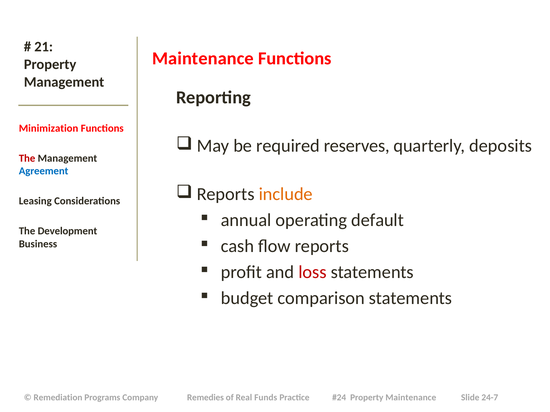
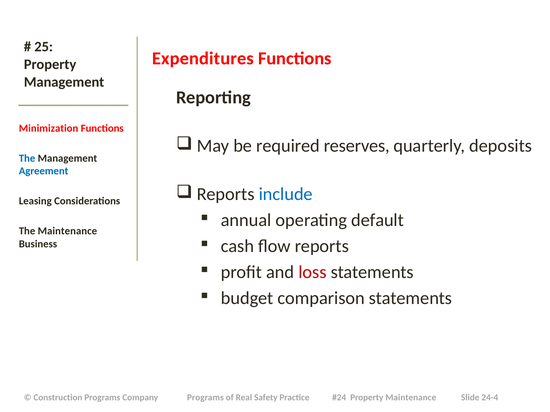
21: 21 -> 25
Maintenance at (203, 58): Maintenance -> Expenditures
The at (27, 159) colour: red -> blue
include colour: orange -> blue
The Development: Development -> Maintenance
Remediation: Remediation -> Construction
Company Remedies: Remedies -> Programs
Funds: Funds -> Safety
24-7: 24-7 -> 24-4
